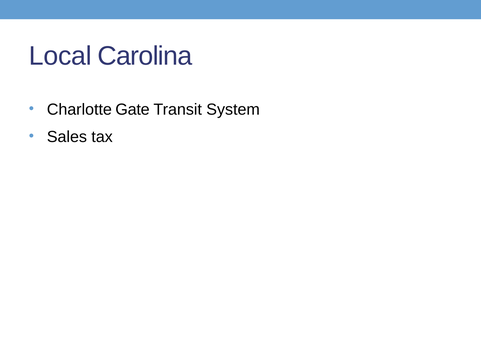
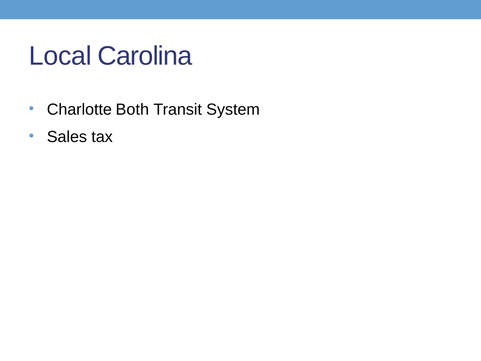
Gate: Gate -> Both
